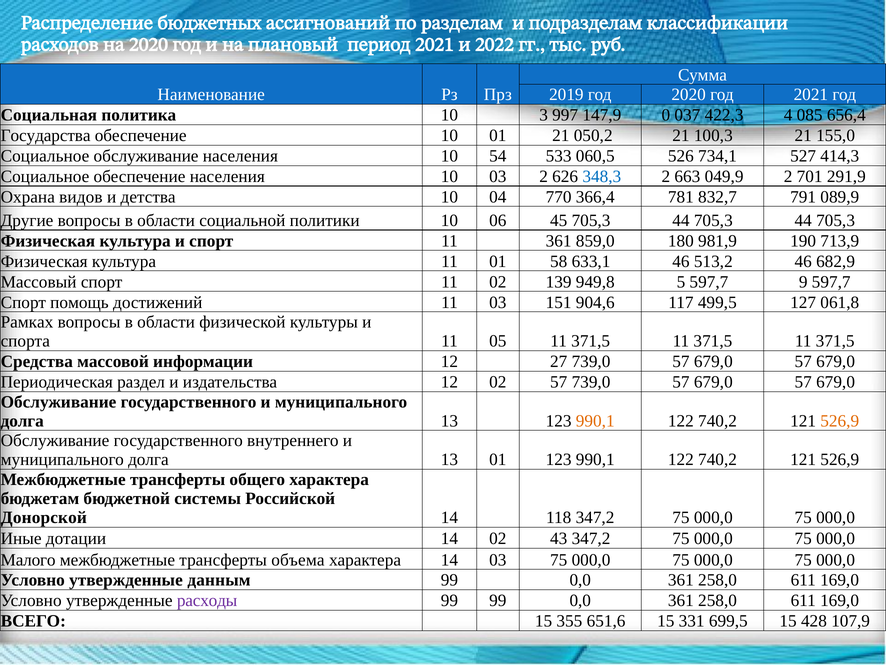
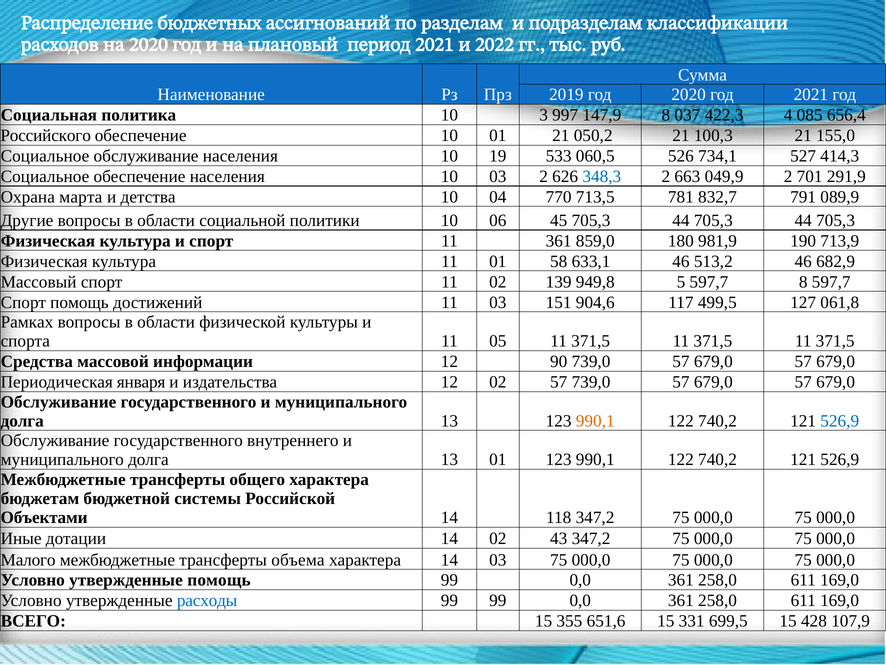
147,9 0: 0 -> 8
Государства: Государства -> Российского
54: 54 -> 19
видов: видов -> марта
366,4: 366,4 -> 713,5
597,7 9: 9 -> 8
27: 27 -> 90
раздел: раздел -> января
526,9 at (840, 421) colour: orange -> blue
Донорской: Донорской -> Объектами
утвержденные данным: данным -> помощь
расходы colour: purple -> blue
